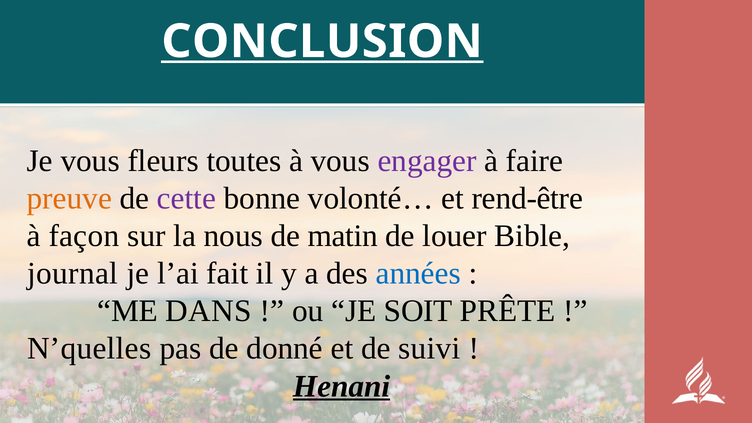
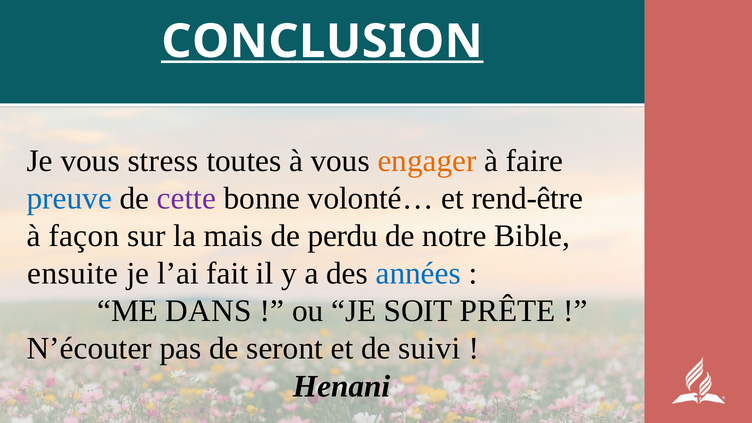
fleurs: fleurs -> stress
engager colour: purple -> orange
preuve colour: orange -> blue
nous: nous -> mais
matin: matin -> perdu
louer: louer -> notre
journal: journal -> ensuite
N’quelles: N’quelles -> N’écouter
donné: donné -> seront
Henani underline: present -> none
